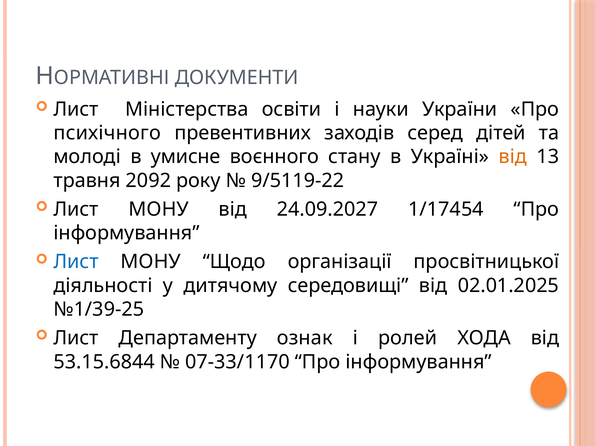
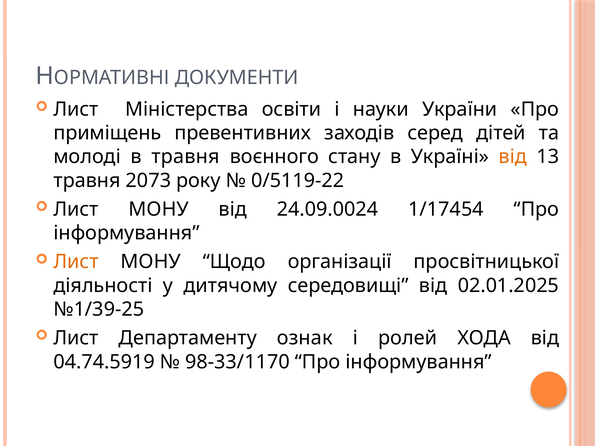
психічного: психічного -> приміщень
в умисне: умисне -> травня
2092: 2092 -> 2073
9/5119-22: 9/5119-22 -> 0/5119-22
24.09.2027: 24.09.2027 -> 24.09.0024
Лист at (76, 262) colour: blue -> orange
53.15.6844: 53.15.6844 -> 04.74.5919
07-33/1170: 07-33/1170 -> 98-33/1170
